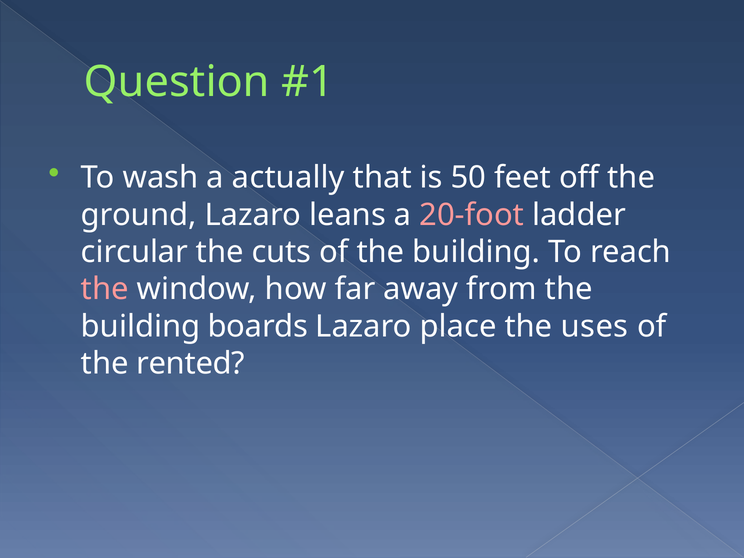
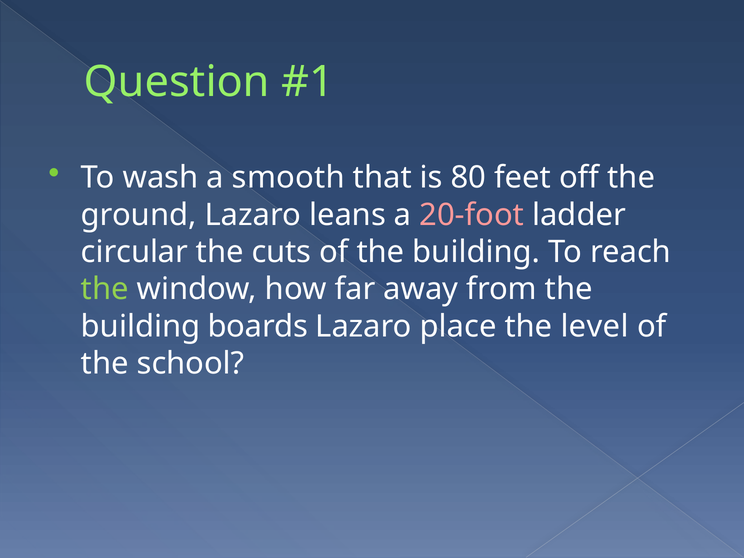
actually: actually -> smooth
50: 50 -> 80
the at (105, 289) colour: pink -> light green
uses: uses -> level
rented: rented -> school
